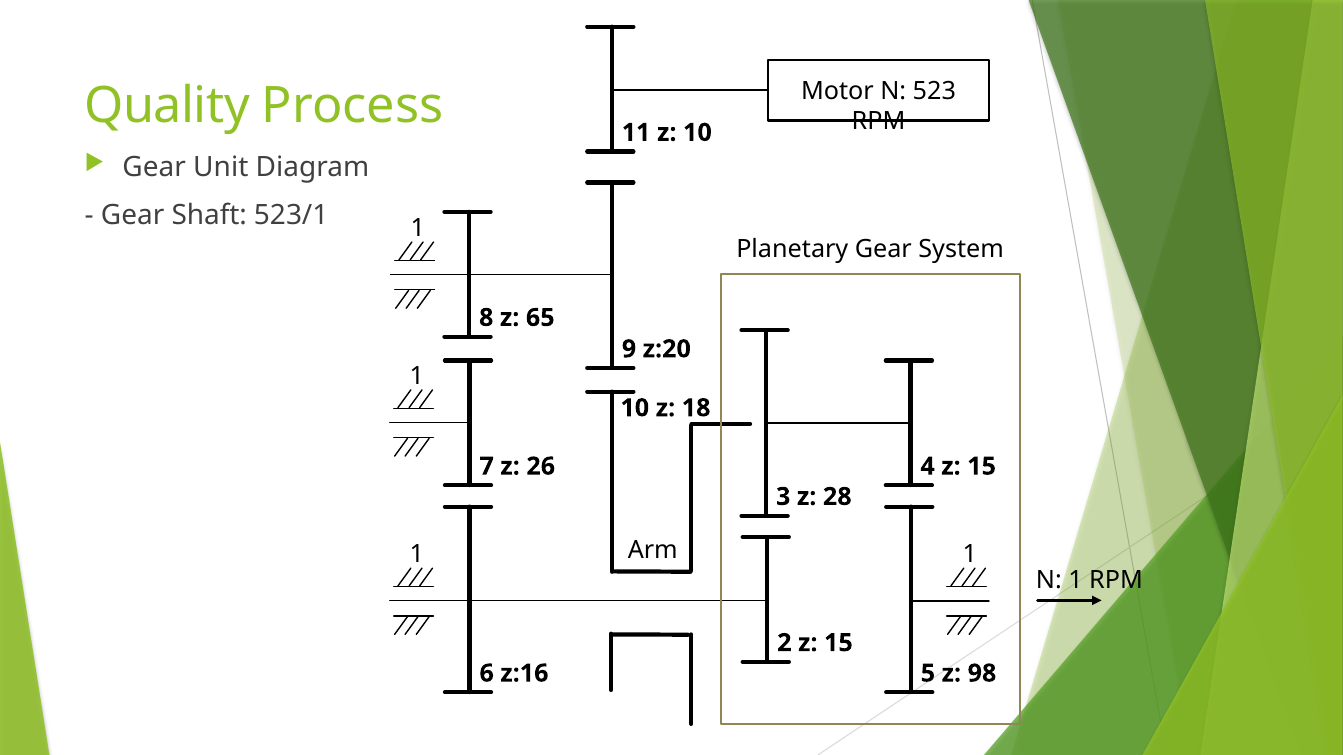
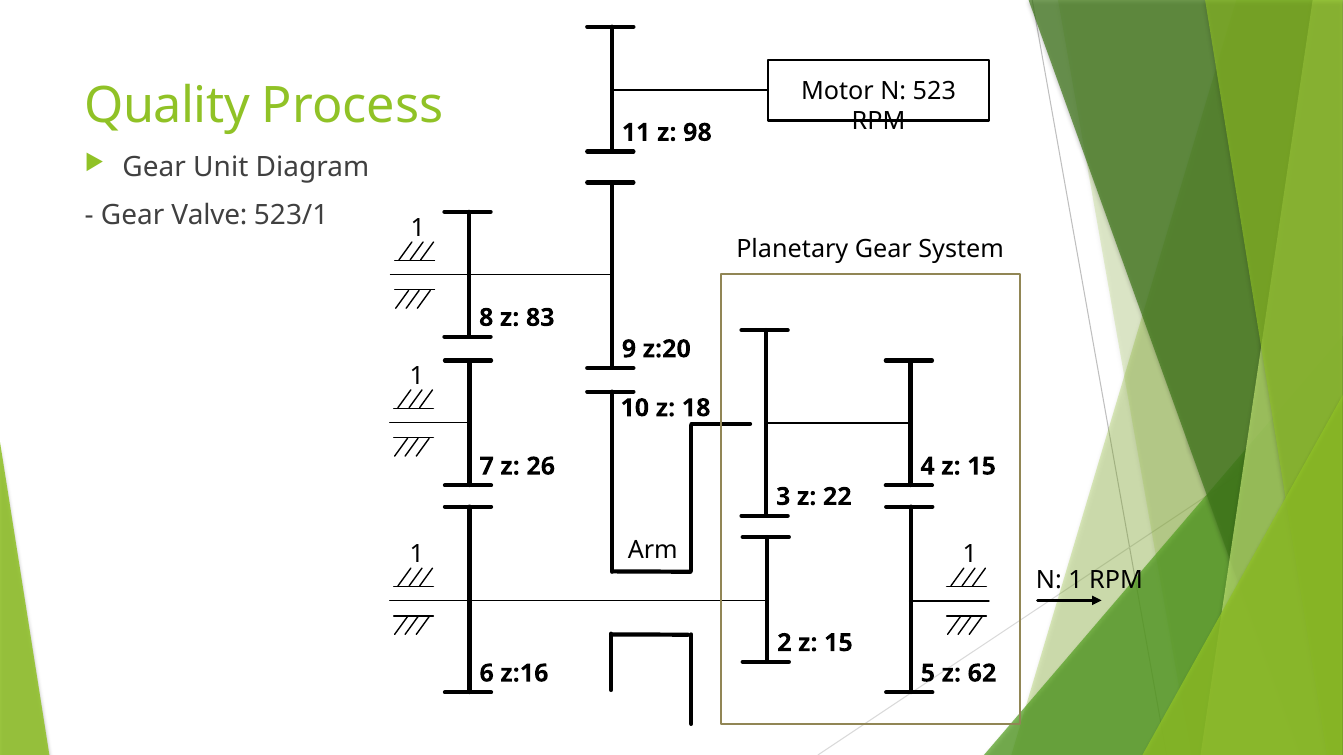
z 10: 10 -> 98
Shaft: Shaft -> Valve
65: 65 -> 83
28: 28 -> 22
98: 98 -> 62
